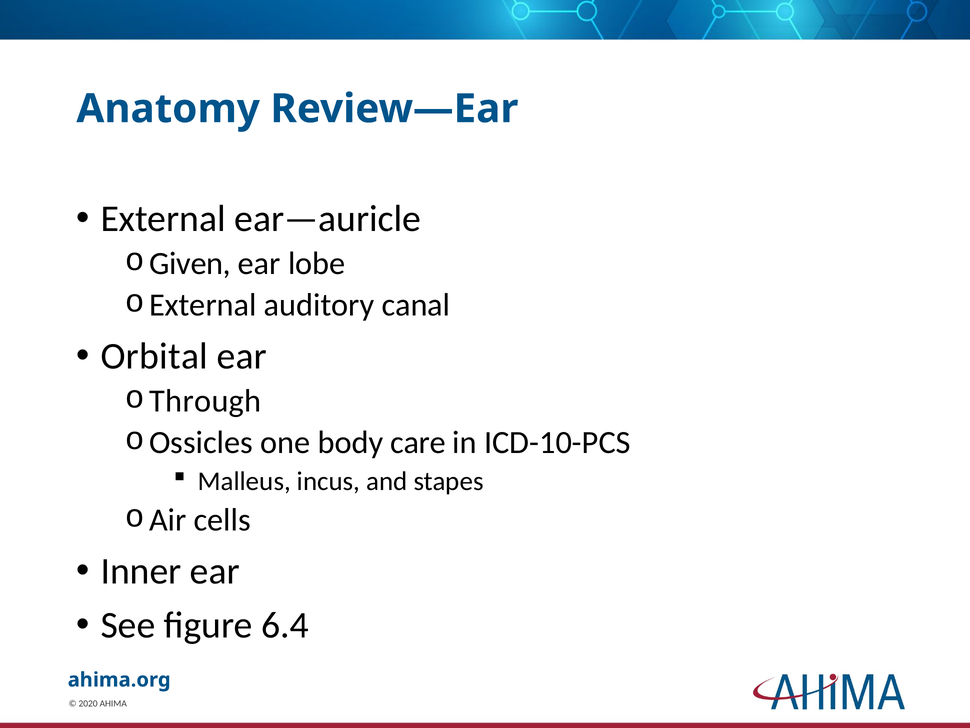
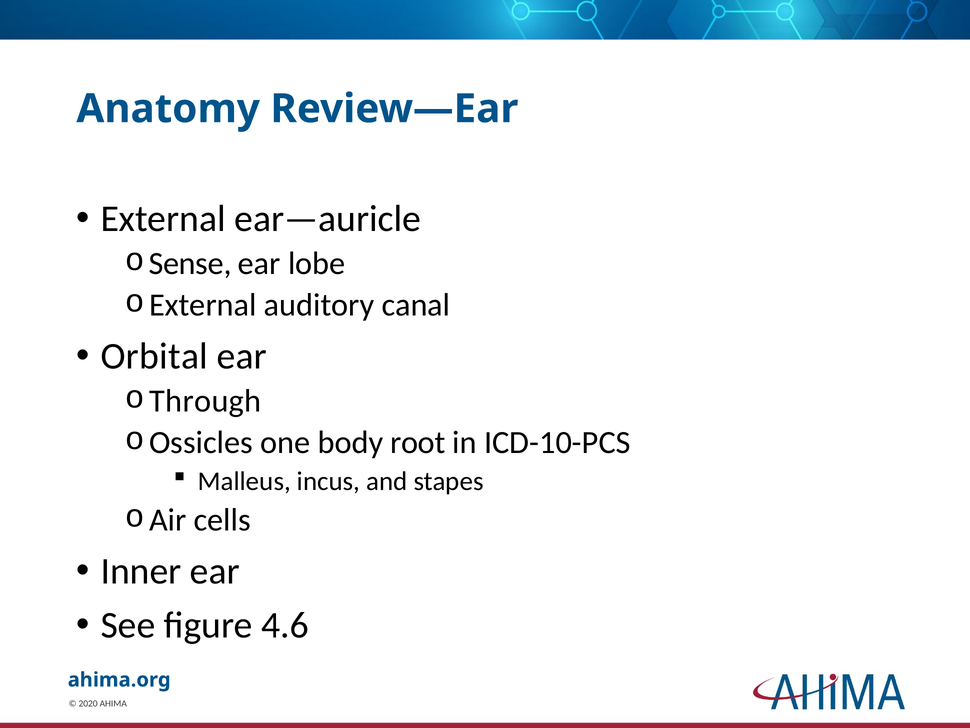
Given: Given -> Sense
care: care -> root
6.4: 6.4 -> 4.6
